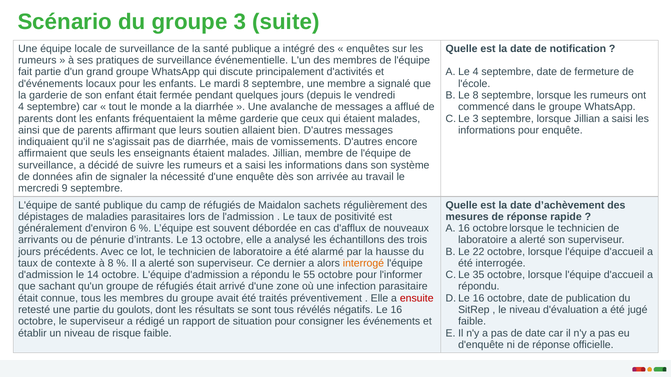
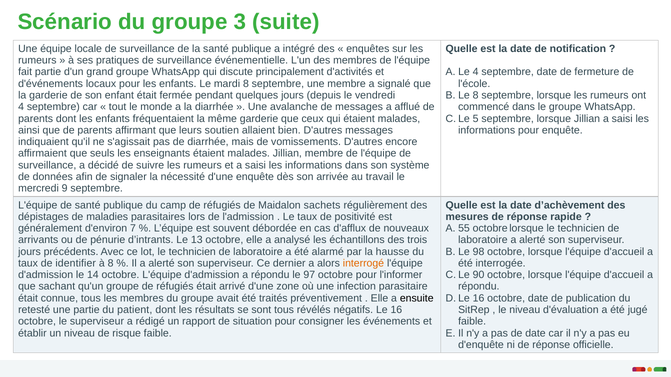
3 at (476, 119): 3 -> 5
6: 6 -> 7
A 16: 16 -> 55
22: 22 -> 98
contexte: contexte -> identifier
55: 55 -> 97
35: 35 -> 90
ensuite colour: red -> black
goulots: goulots -> patient
